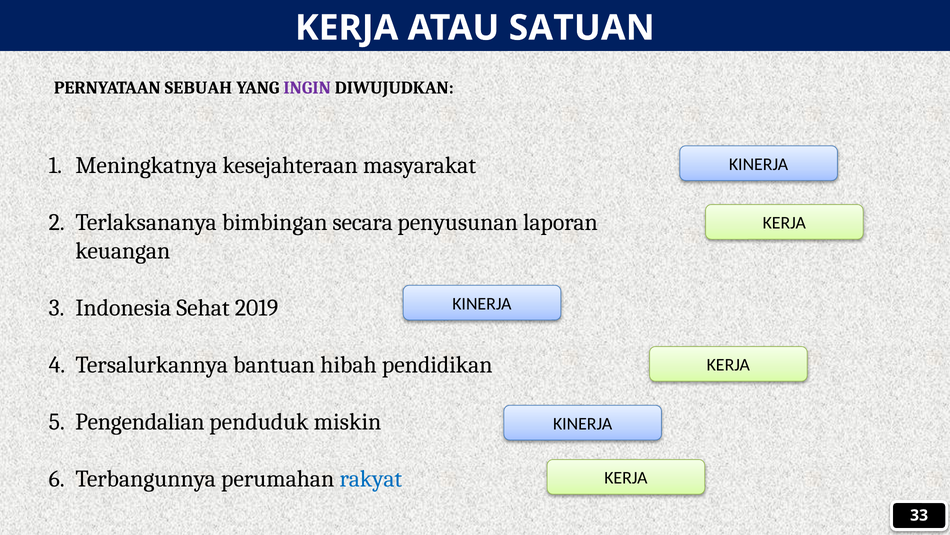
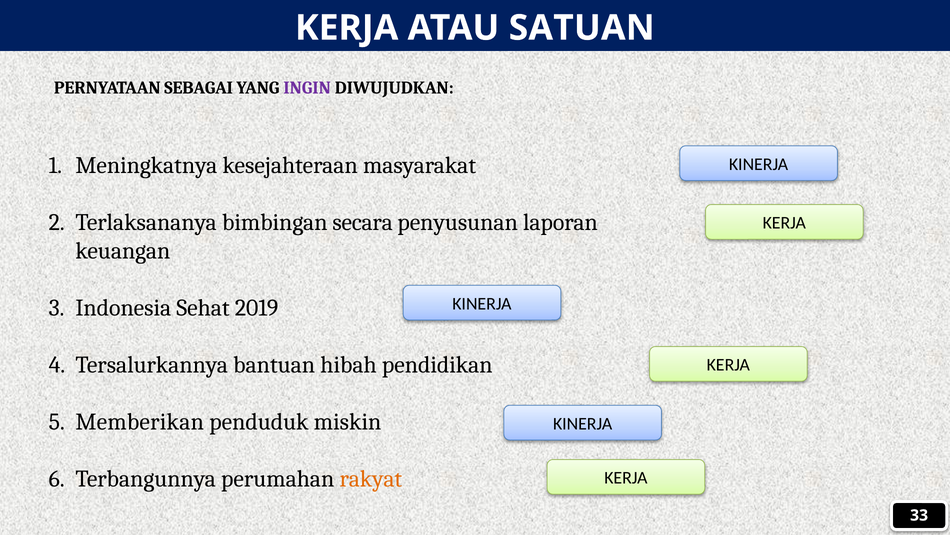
SEBUAH: SEBUAH -> SEBAGAI
Pengendalian: Pengendalian -> Memberikan
rakyat colour: blue -> orange
